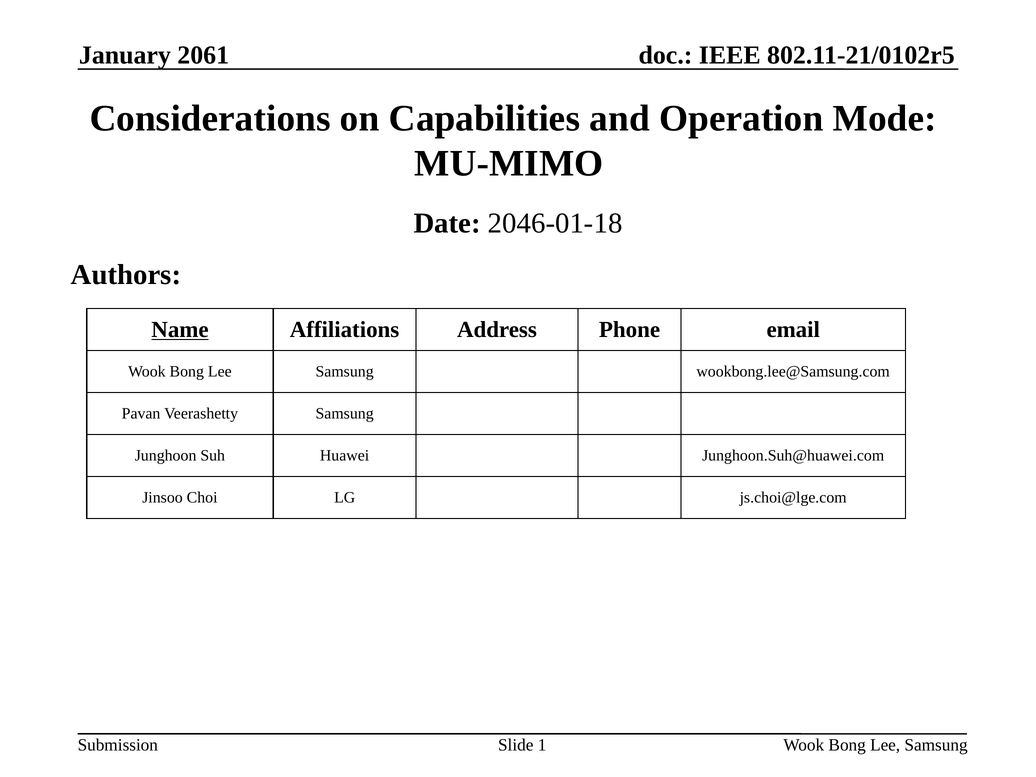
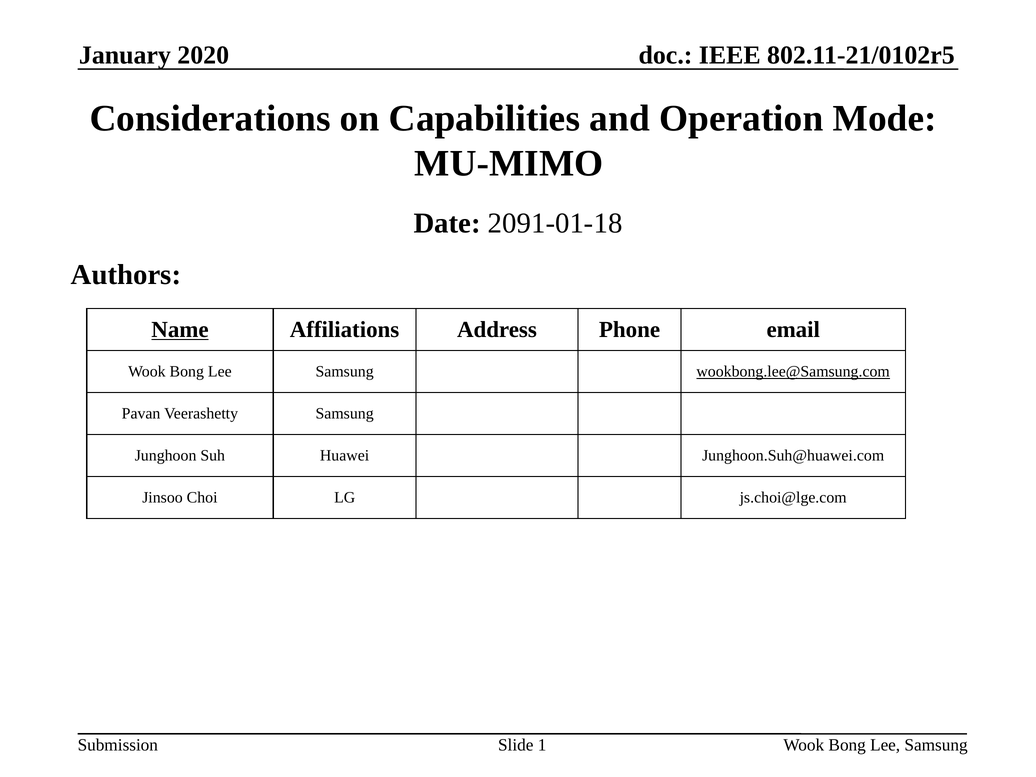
2061: 2061 -> 2020
2046-01-18: 2046-01-18 -> 2091-01-18
wookbong.lee@Samsung.com underline: none -> present
